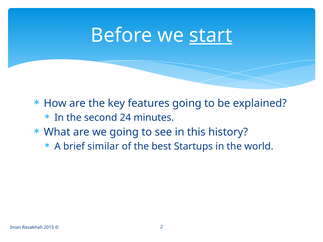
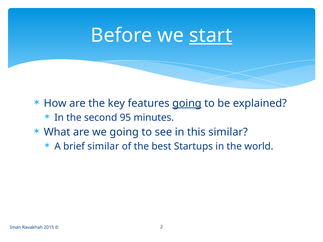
going at (187, 103) underline: none -> present
24: 24 -> 95
this history: history -> similar
